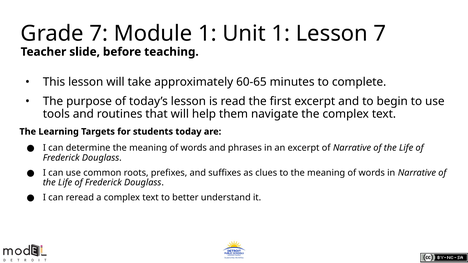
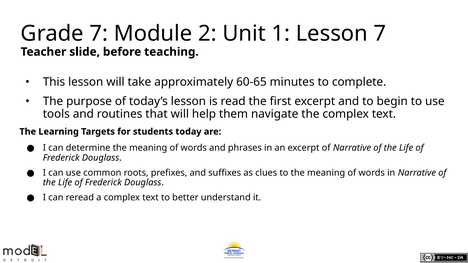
Module 1: 1 -> 2
